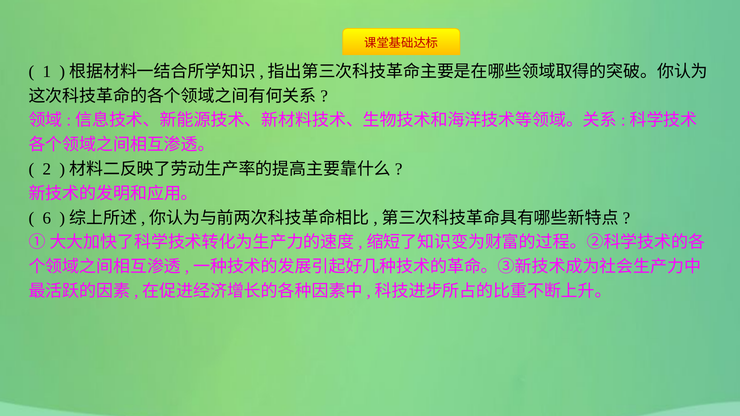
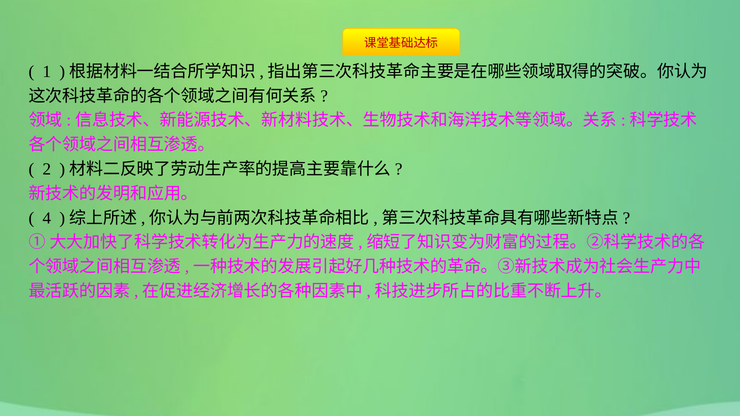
6: 6 -> 4
